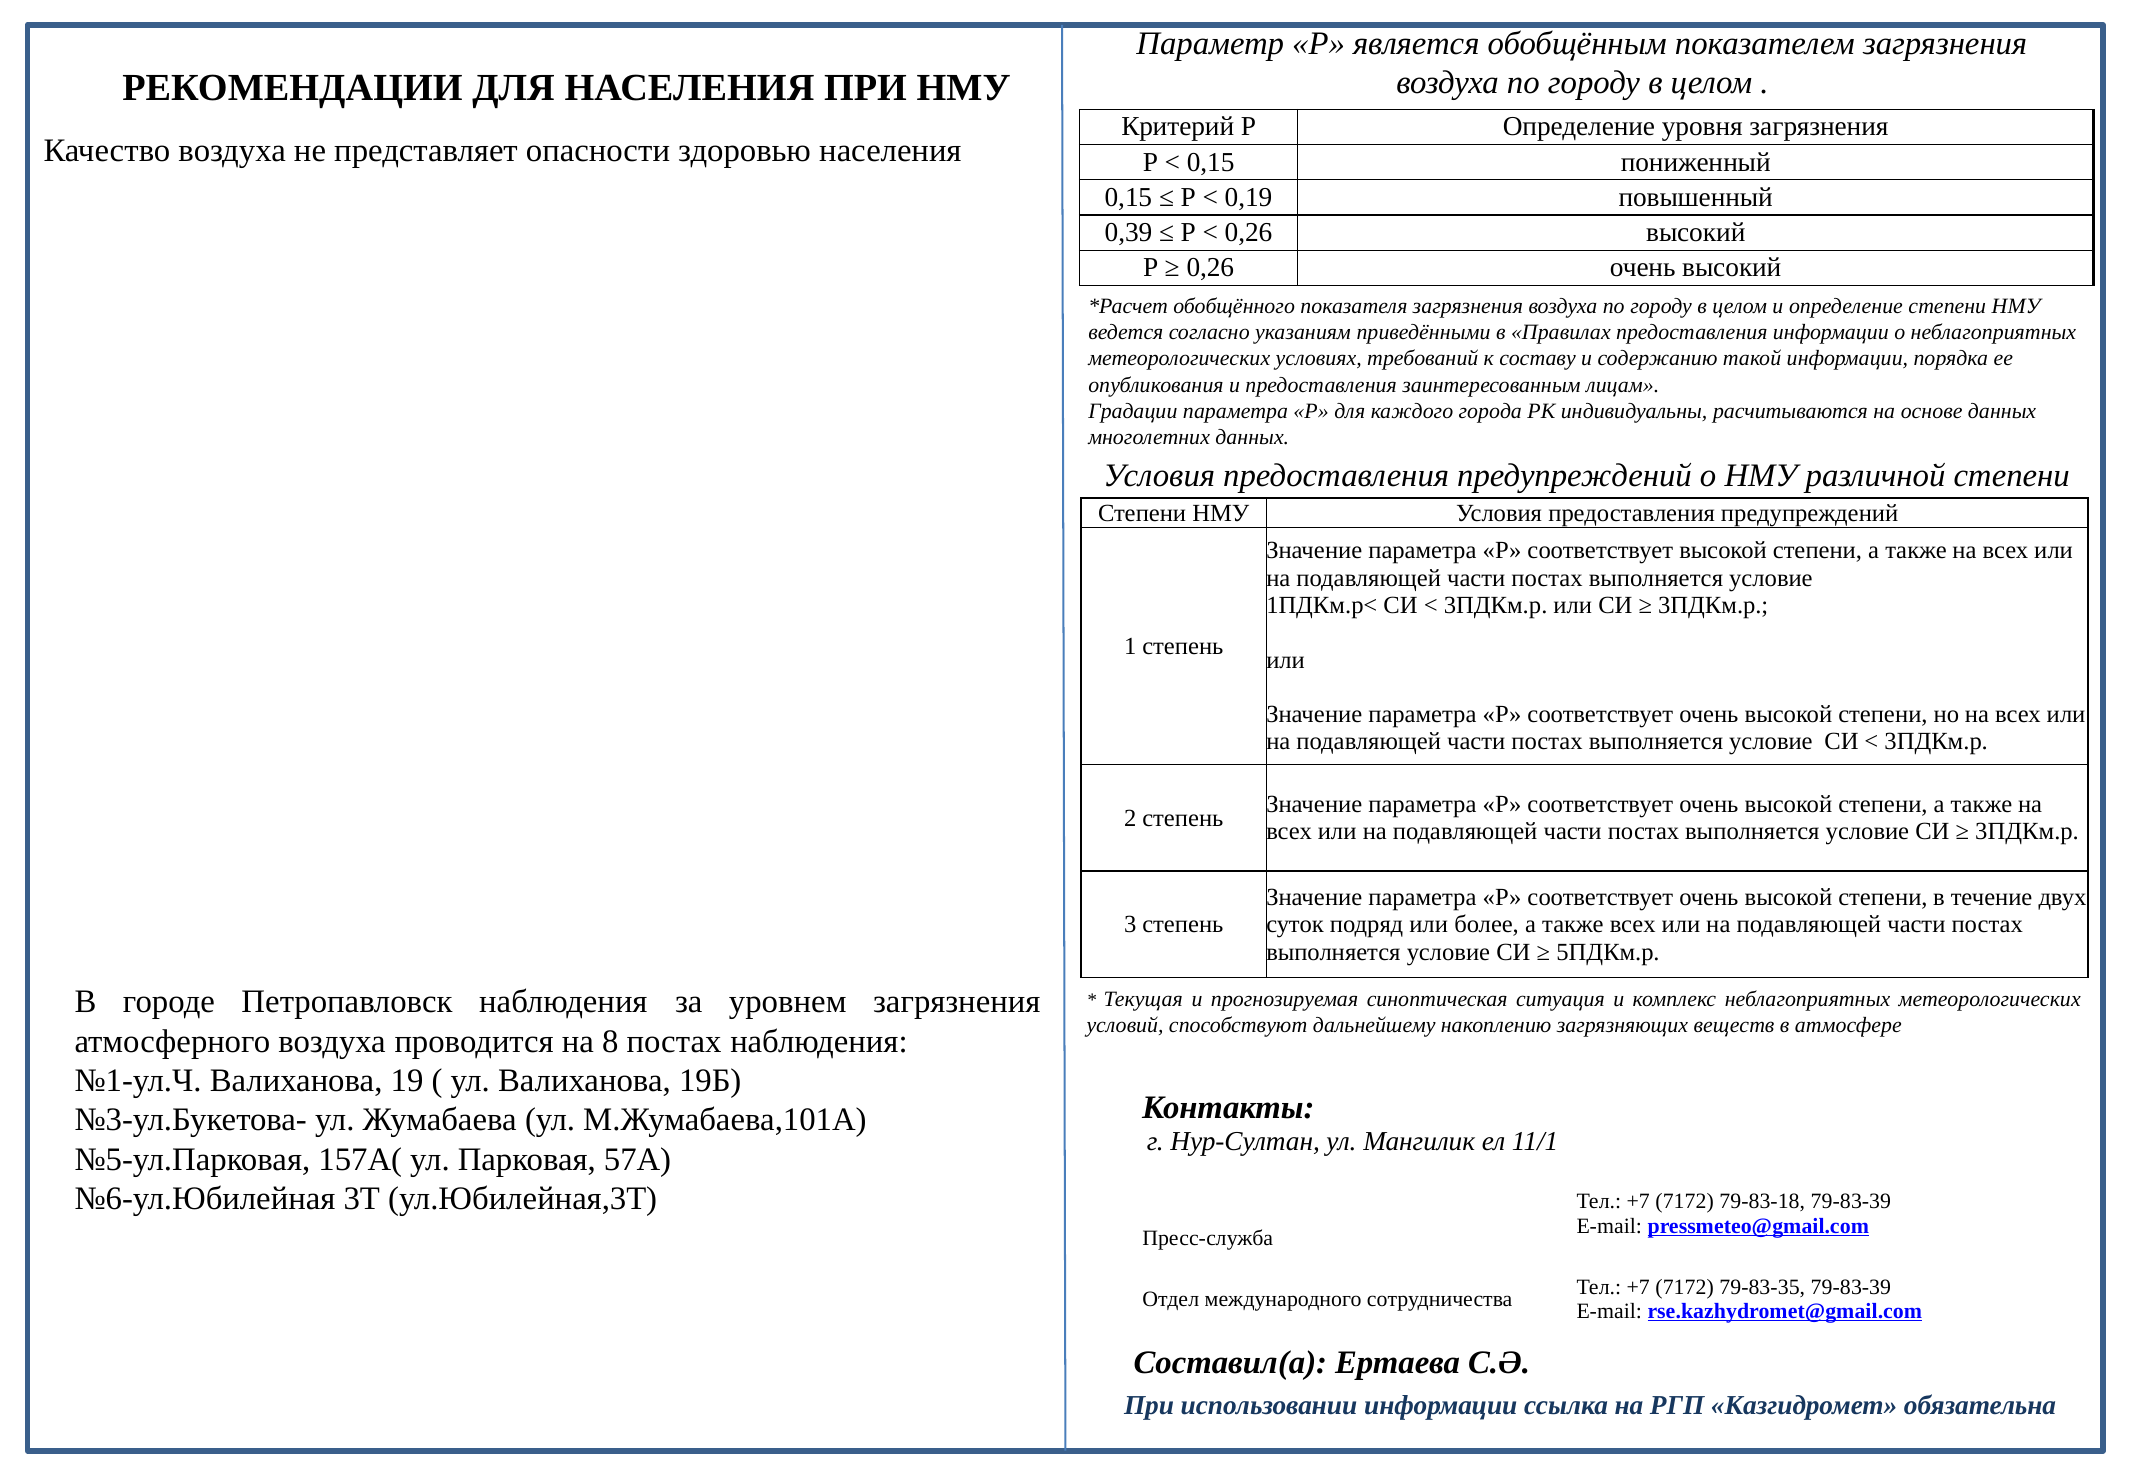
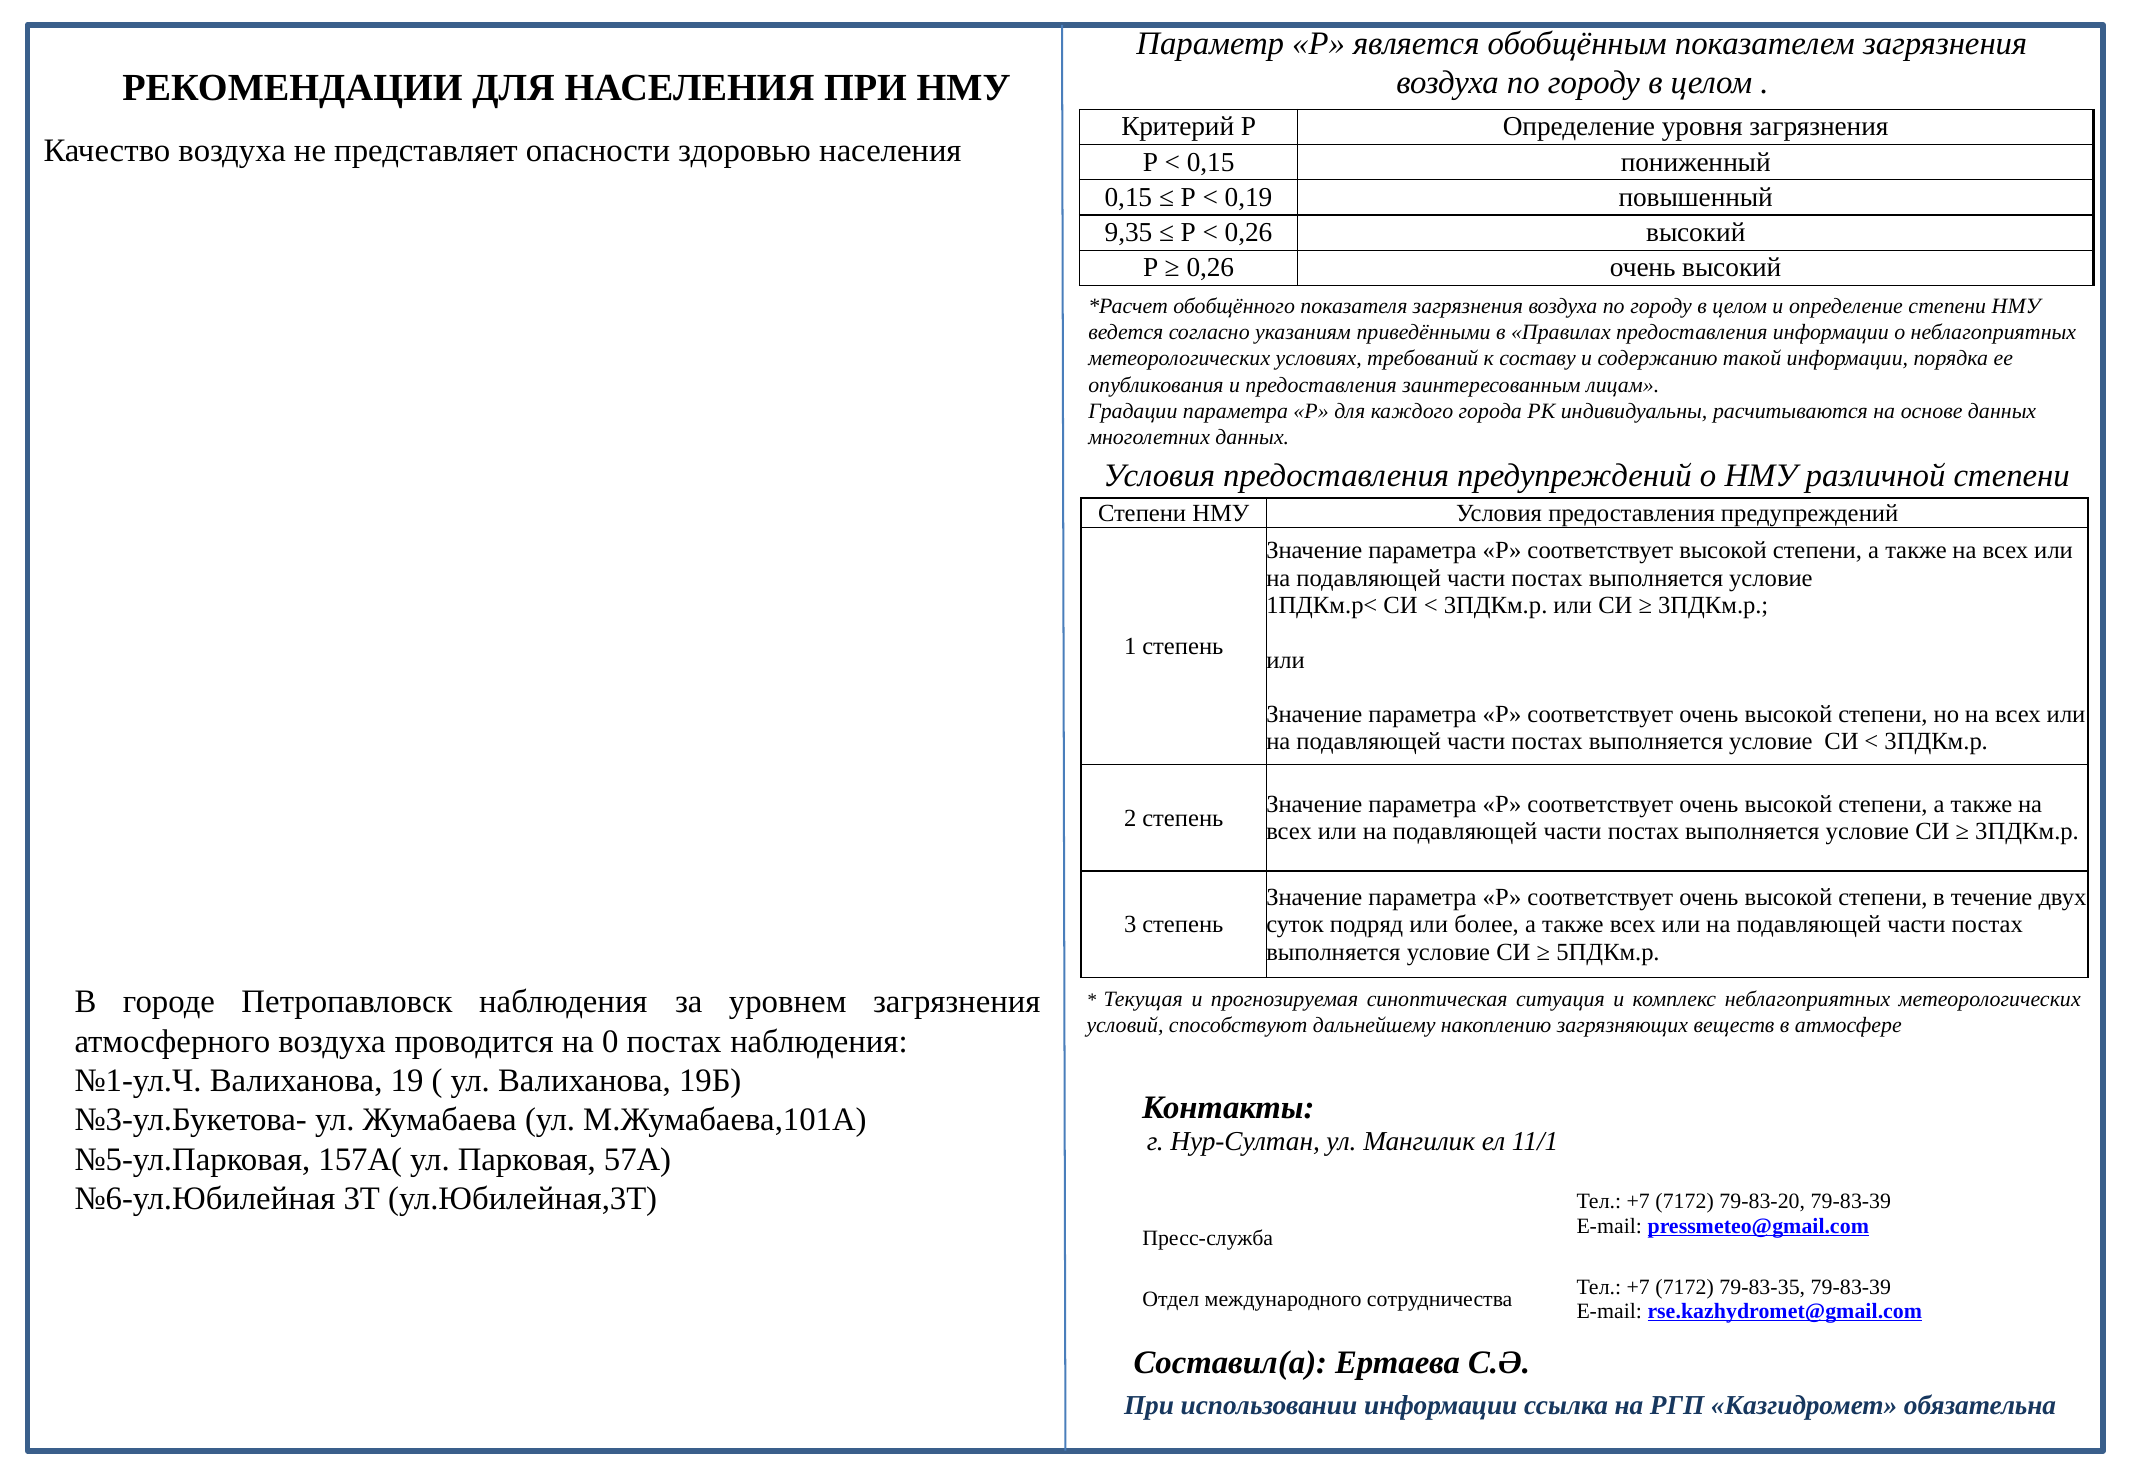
0,39: 0,39 -> 9,35
8: 8 -> 0
79-83-18: 79-83-18 -> 79-83-20
